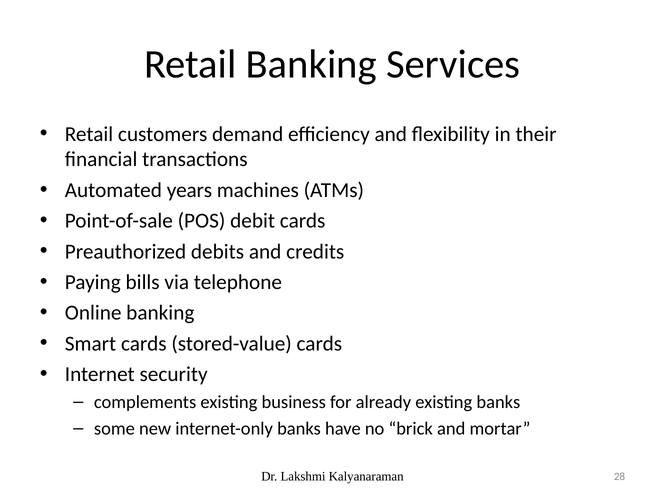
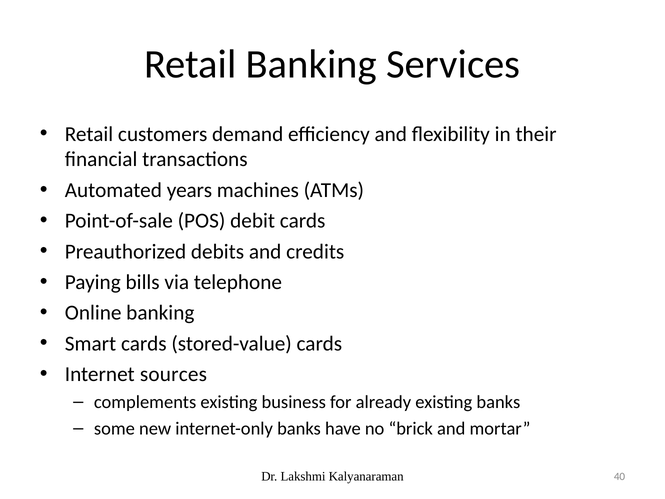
security: security -> sources
28: 28 -> 40
